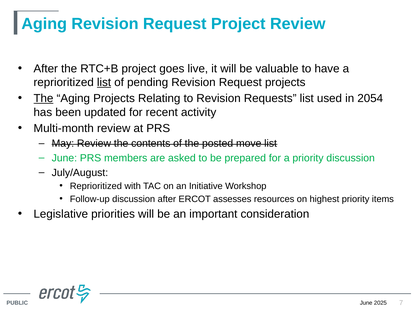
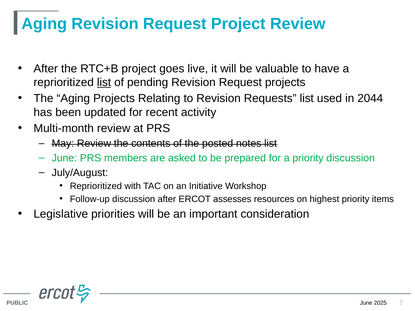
The at (43, 99) underline: present -> none
2054: 2054 -> 2044
move: move -> notes
